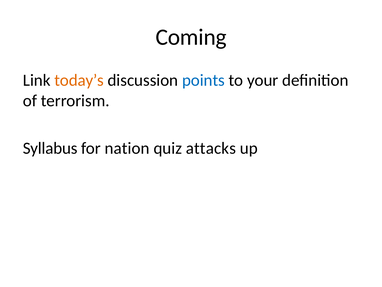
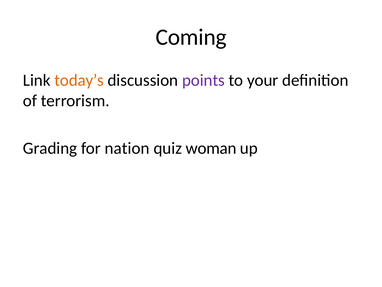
points colour: blue -> purple
Syllabus: Syllabus -> Grading
attacks: attacks -> woman
